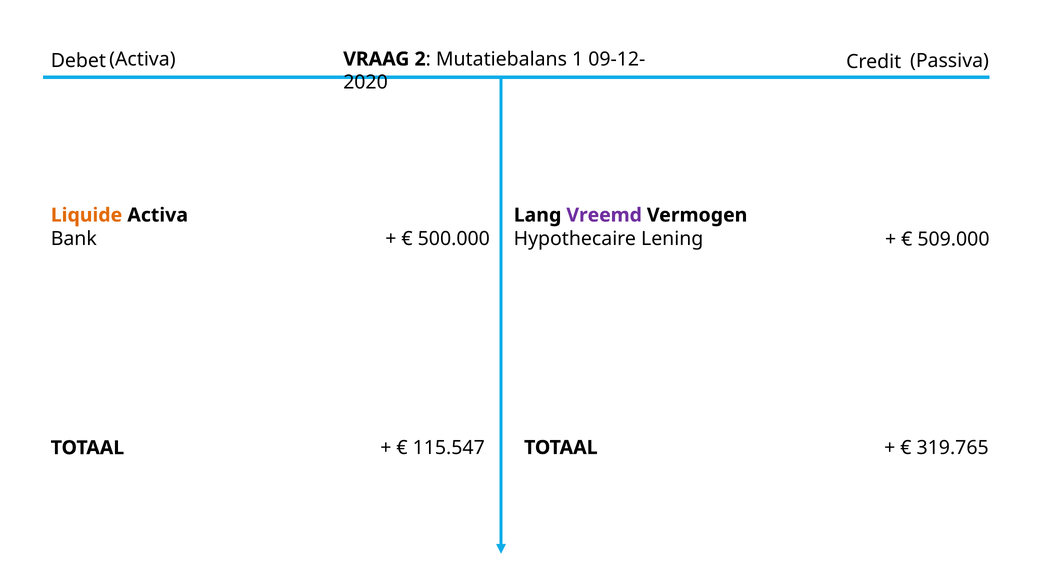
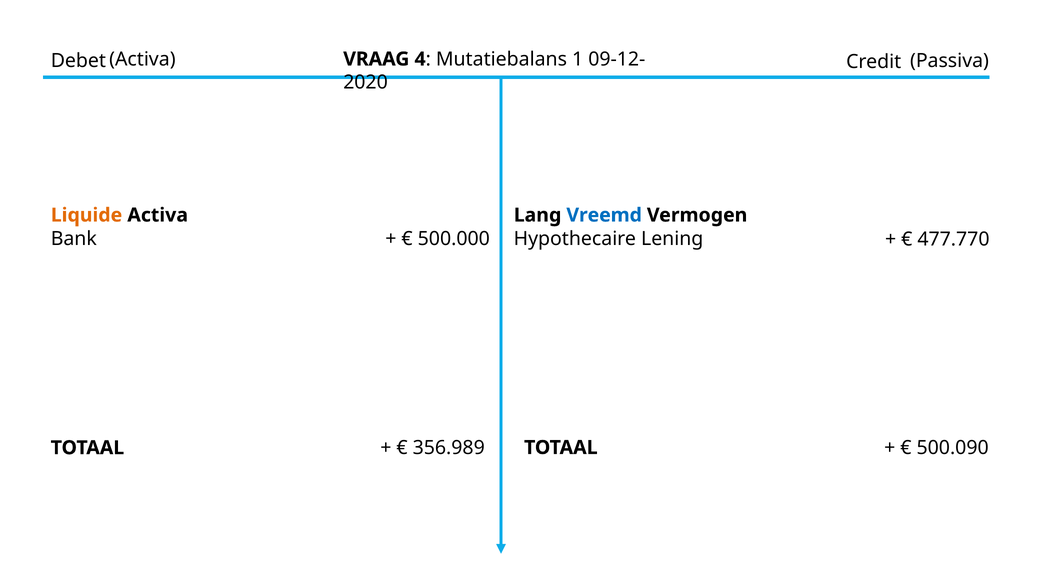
2: 2 -> 4
Vreemd colour: purple -> blue
509.000: 509.000 -> 477.770
319.765: 319.765 -> 500.090
115.547: 115.547 -> 356.989
